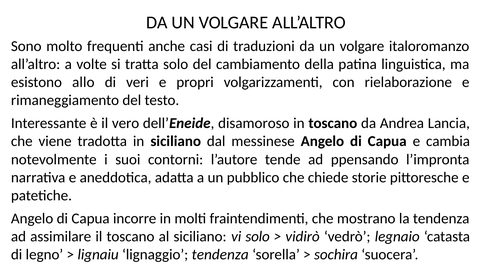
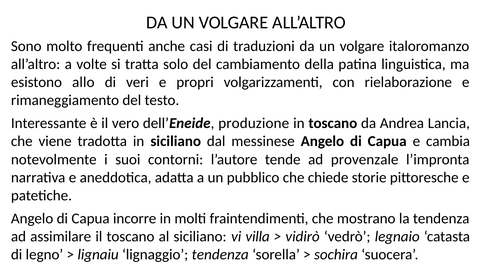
disamoroso: disamoroso -> produzione
ppensando: ppensando -> provenzale
vi solo: solo -> villa
